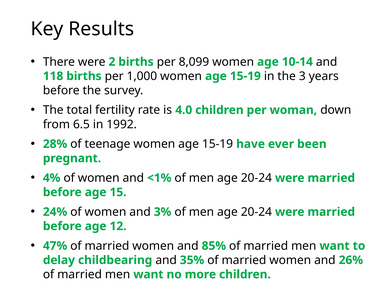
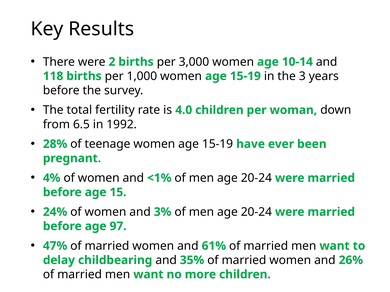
8,099: 8,099 -> 3,000
12: 12 -> 97
85%: 85% -> 61%
